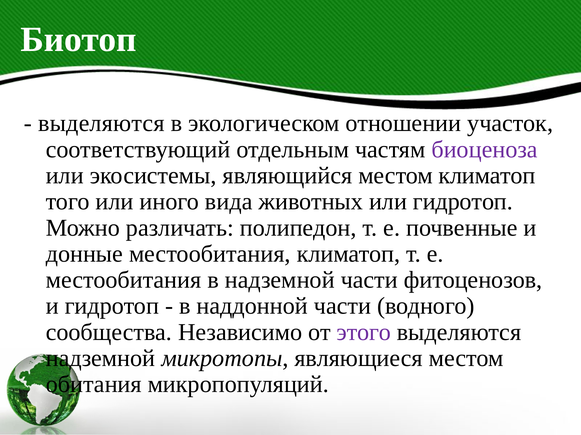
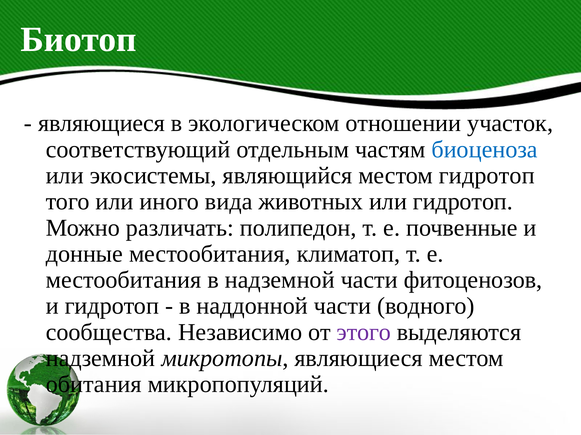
выделяются at (101, 124): выделяются -> являющиеся
биоценоза colour: purple -> blue
местом климатоп: климатоп -> гидротоп
